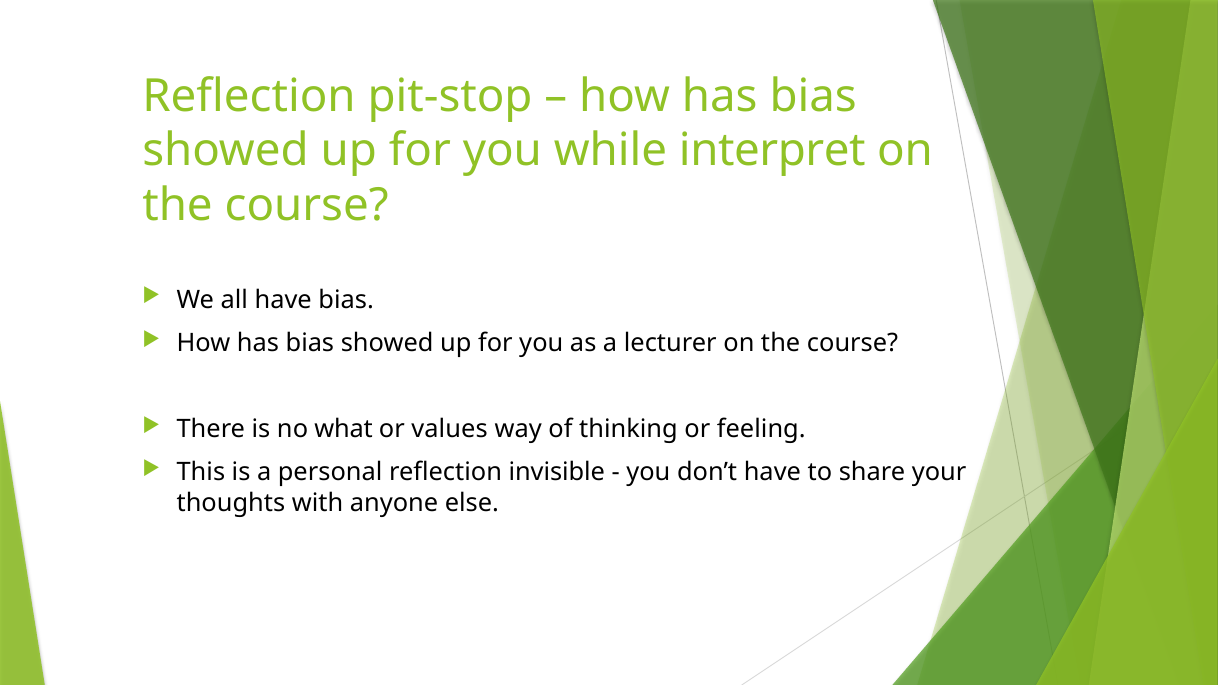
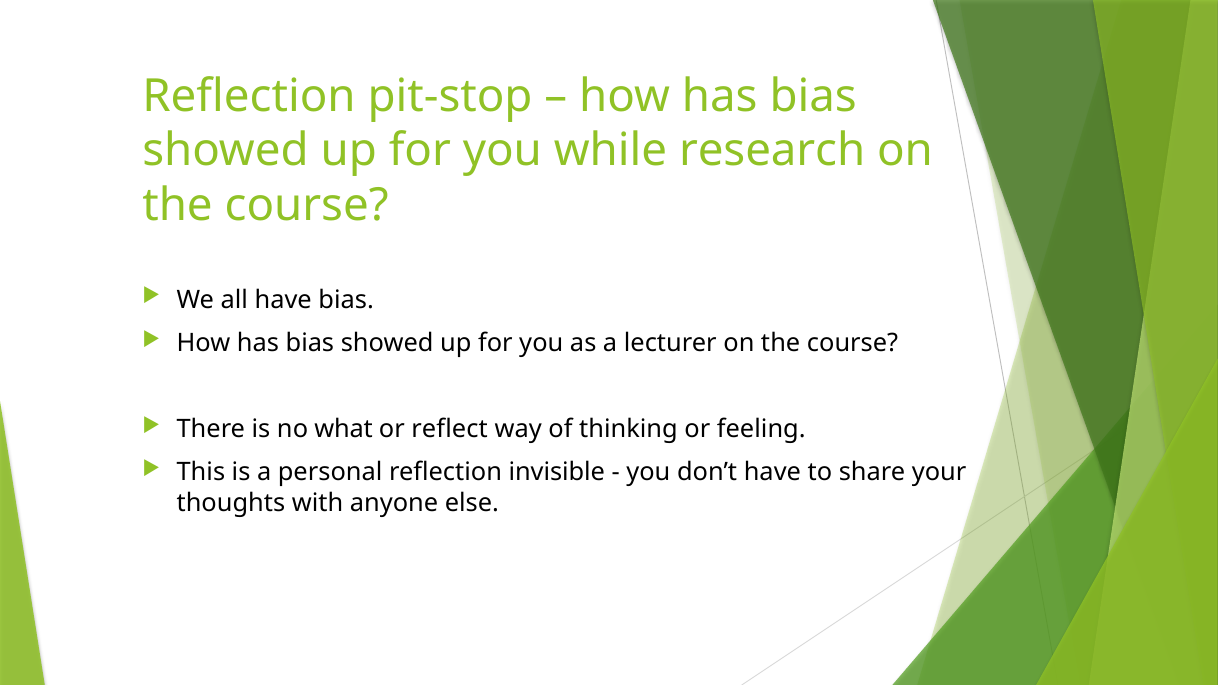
interpret: interpret -> research
values: values -> reflect
